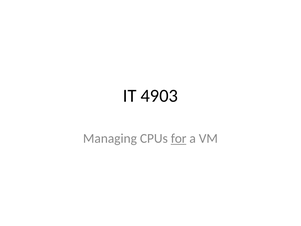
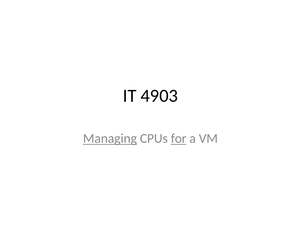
Managing underline: none -> present
